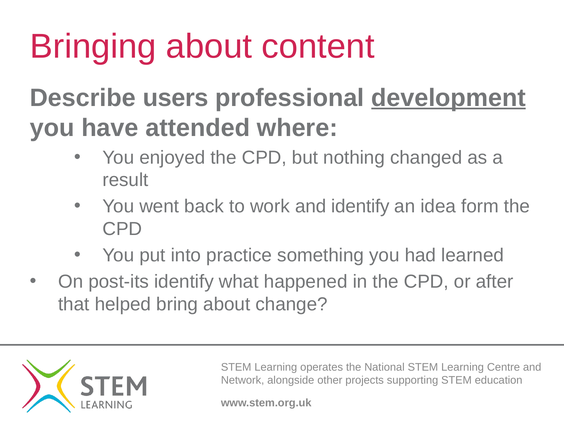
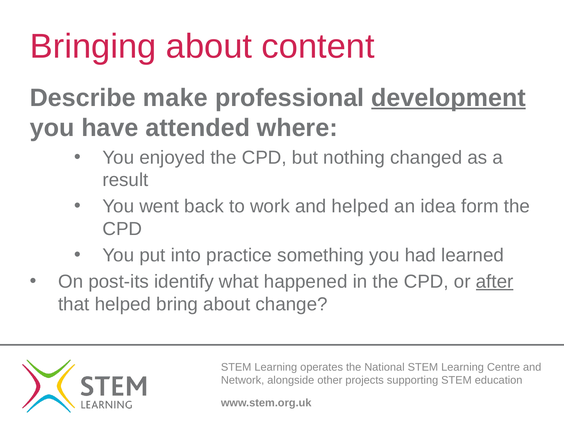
users: users -> make
and identify: identify -> helped
after underline: none -> present
